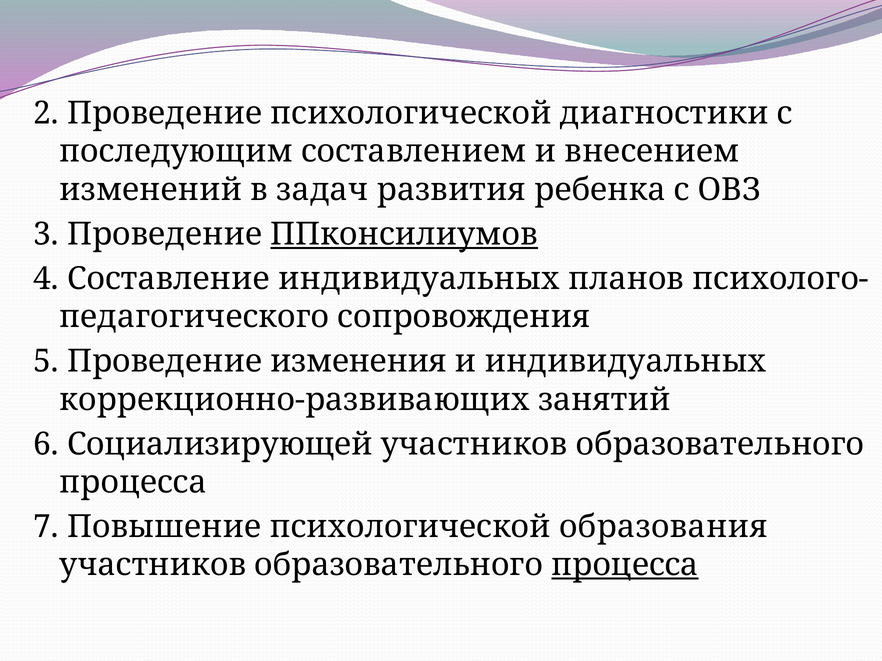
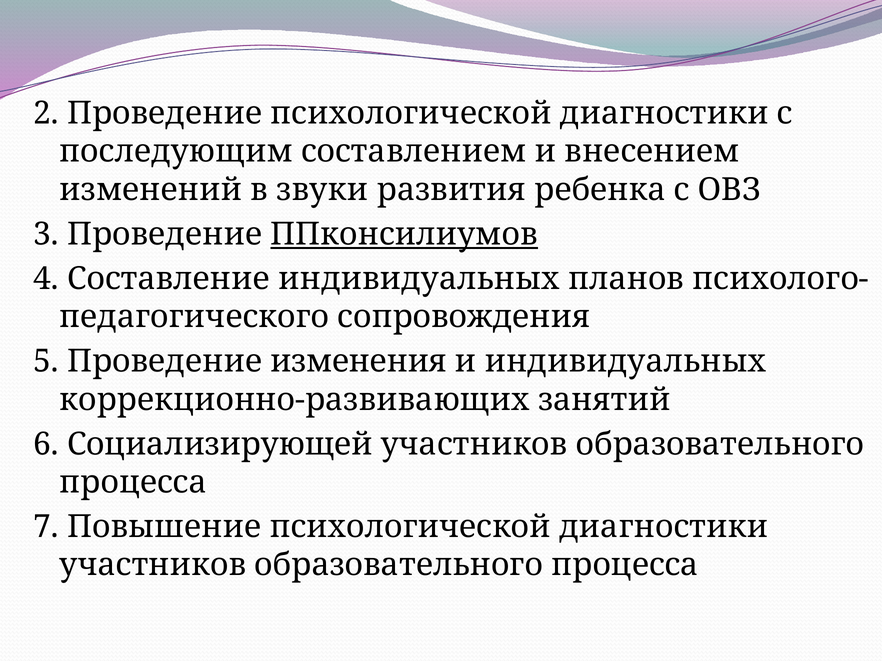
задач: задач -> звуки
Повышение психологической образования: образования -> диагностики
процесса at (625, 565) underline: present -> none
